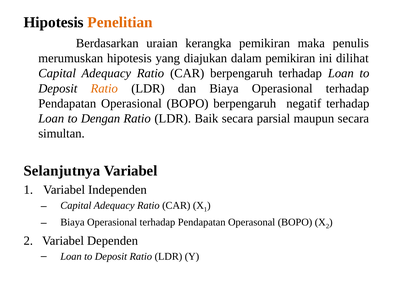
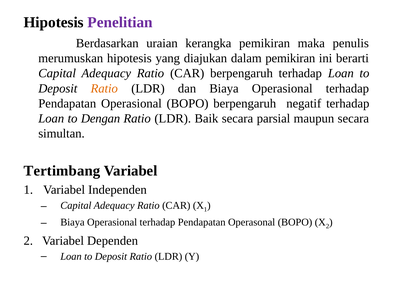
Penelitian colour: orange -> purple
dilihat: dilihat -> berarti
Selanjutnya: Selanjutnya -> Tertimbang
